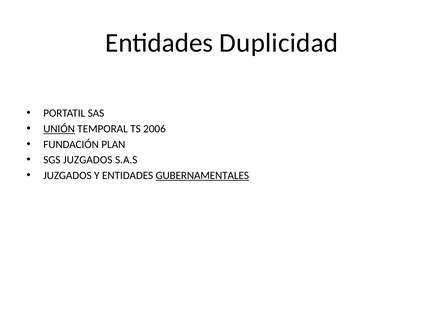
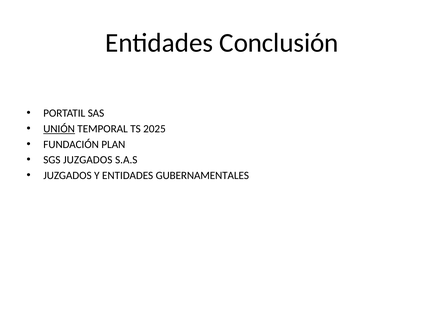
Duplicidad: Duplicidad -> Conclusión
2006: 2006 -> 2025
GUBERNAMENTALES underline: present -> none
